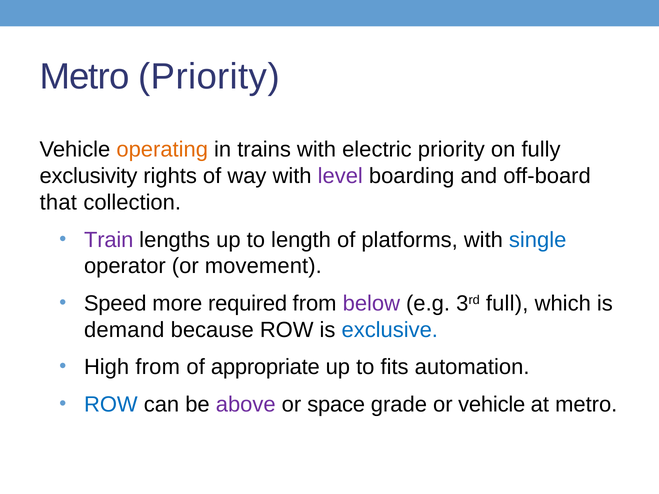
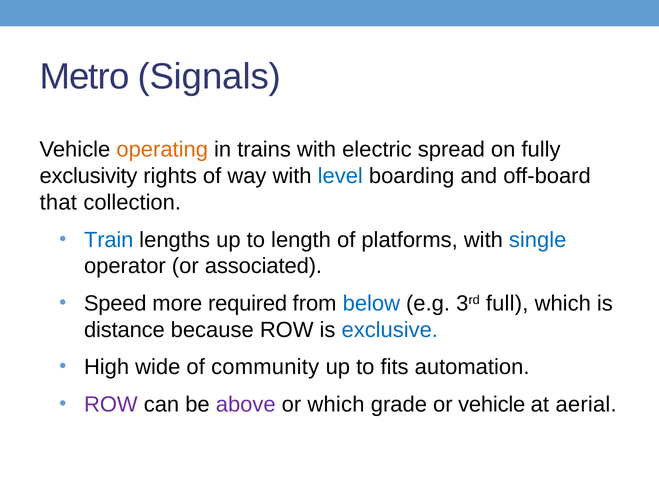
Metro Priority: Priority -> Signals
electric priority: priority -> spread
level colour: purple -> blue
Train colour: purple -> blue
movement: movement -> associated
below colour: purple -> blue
demand: demand -> distance
High from: from -> wide
appropriate: appropriate -> community
ROW at (111, 405) colour: blue -> purple
or space: space -> which
at metro: metro -> aerial
